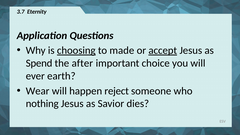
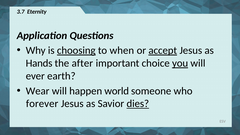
made: made -> when
Spend: Spend -> Hands
you underline: none -> present
reject: reject -> world
nothing: nothing -> forever
dies underline: none -> present
